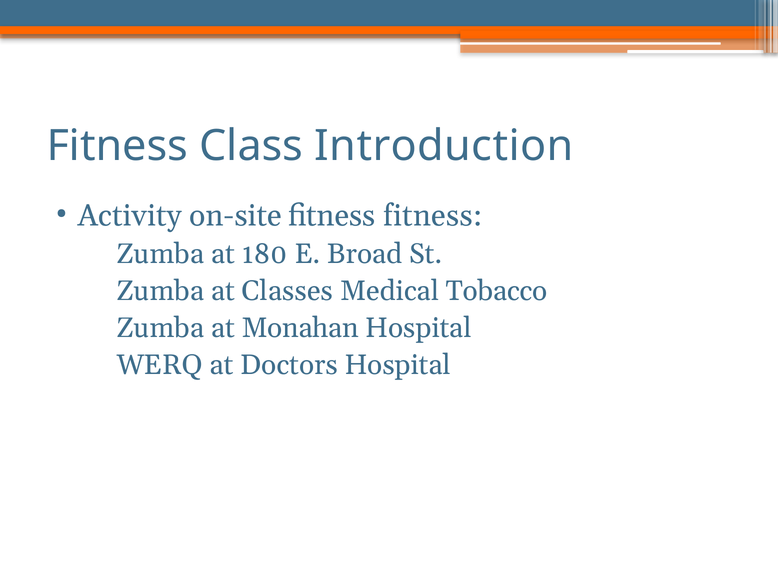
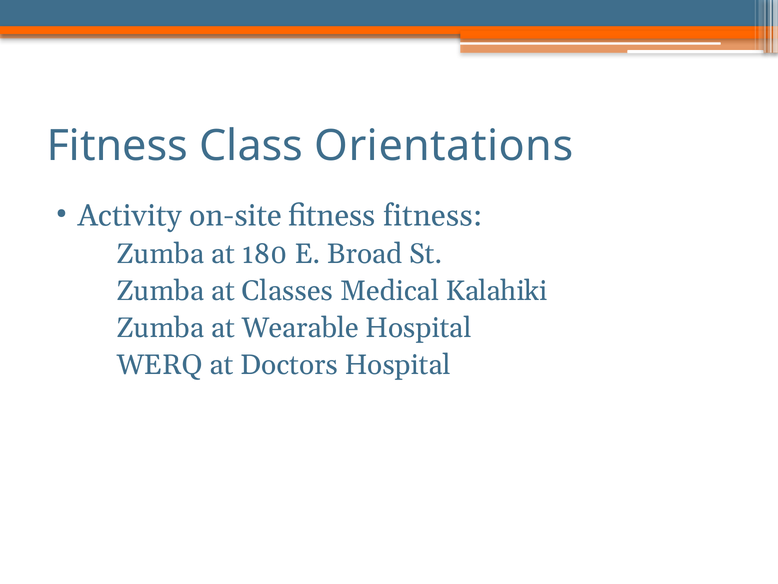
Introduction: Introduction -> Orientations
Tobacco: Tobacco -> Kalahiki
Monahan: Monahan -> Wearable
